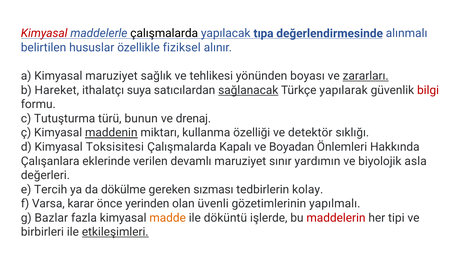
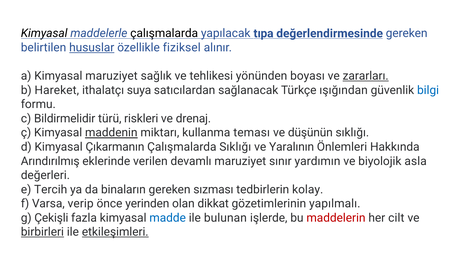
Kimyasal at (44, 33) colour: red -> black
değerlendirmesinde alınmalı: alınmalı -> gereken
hususlar underline: none -> present
sağlanacak underline: present -> none
yapılarak: yapılarak -> ışığından
bilgi colour: red -> blue
Tutuşturma: Tutuşturma -> Bildirmelidir
bunun: bunun -> riskleri
özelliği: özelliği -> teması
detektör: detektör -> düşünün
Toksisitesi: Toksisitesi -> Çıkarmanın
Çalışmalarda Kapalı: Kapalı -> Sıklığı
Boyadan: Boyadan -> Yaralının
Çalışanlara: Çalışanlara -> Arındırılmış
dökülme: dökülme -> binaların
karar: karar -> verip
üvenli: üvenli -> dikkat
Bazlar: Bazlar -> Çekişli
madde colour: orange -> blue
döküntü: döküntü -> bulunan
tipi: tipi -> cilt
birbirleri underline: none -> present
